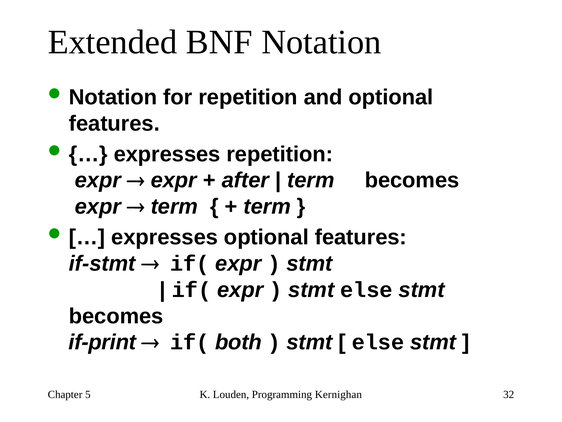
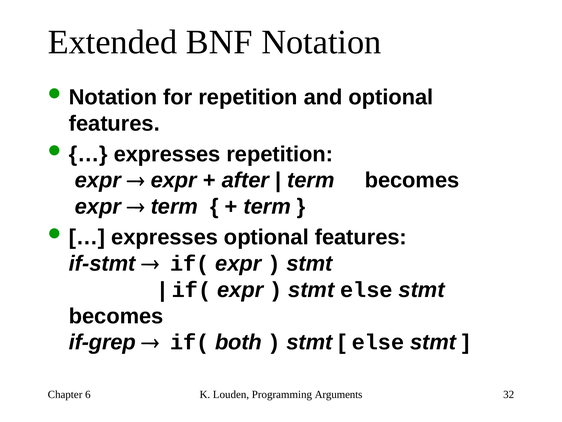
if-print: if-print -> if-grep
5: 5 -> 6
Kernighan: Kernighan -> Arguments
